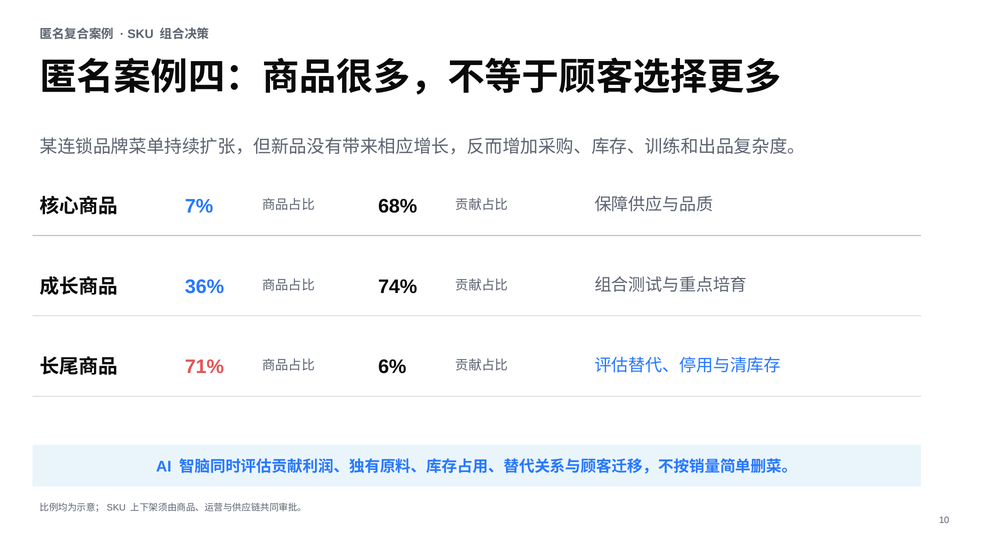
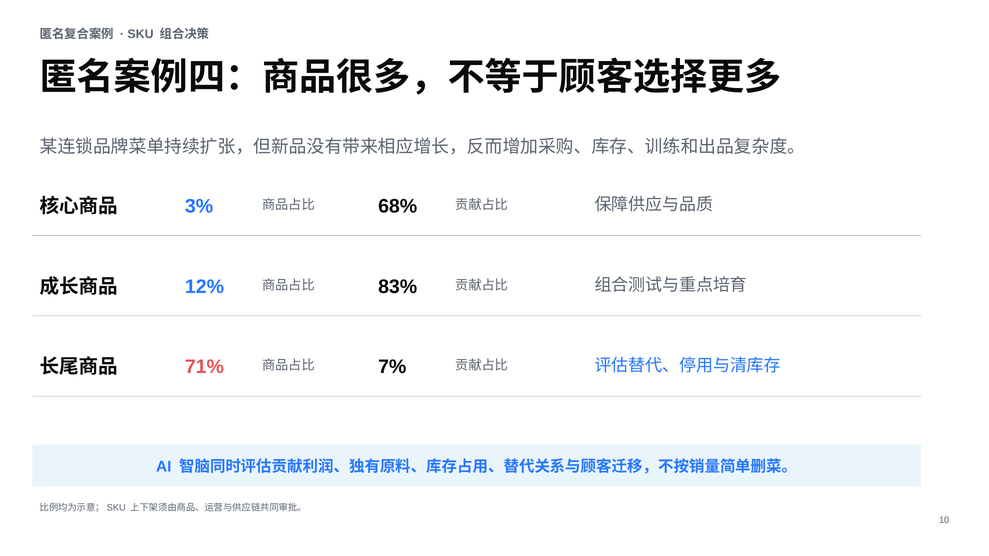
7%: 7% -> 3%
36%: 36% -> 12%
74%: 74% -> 83%
6%: 6% -> 7%
